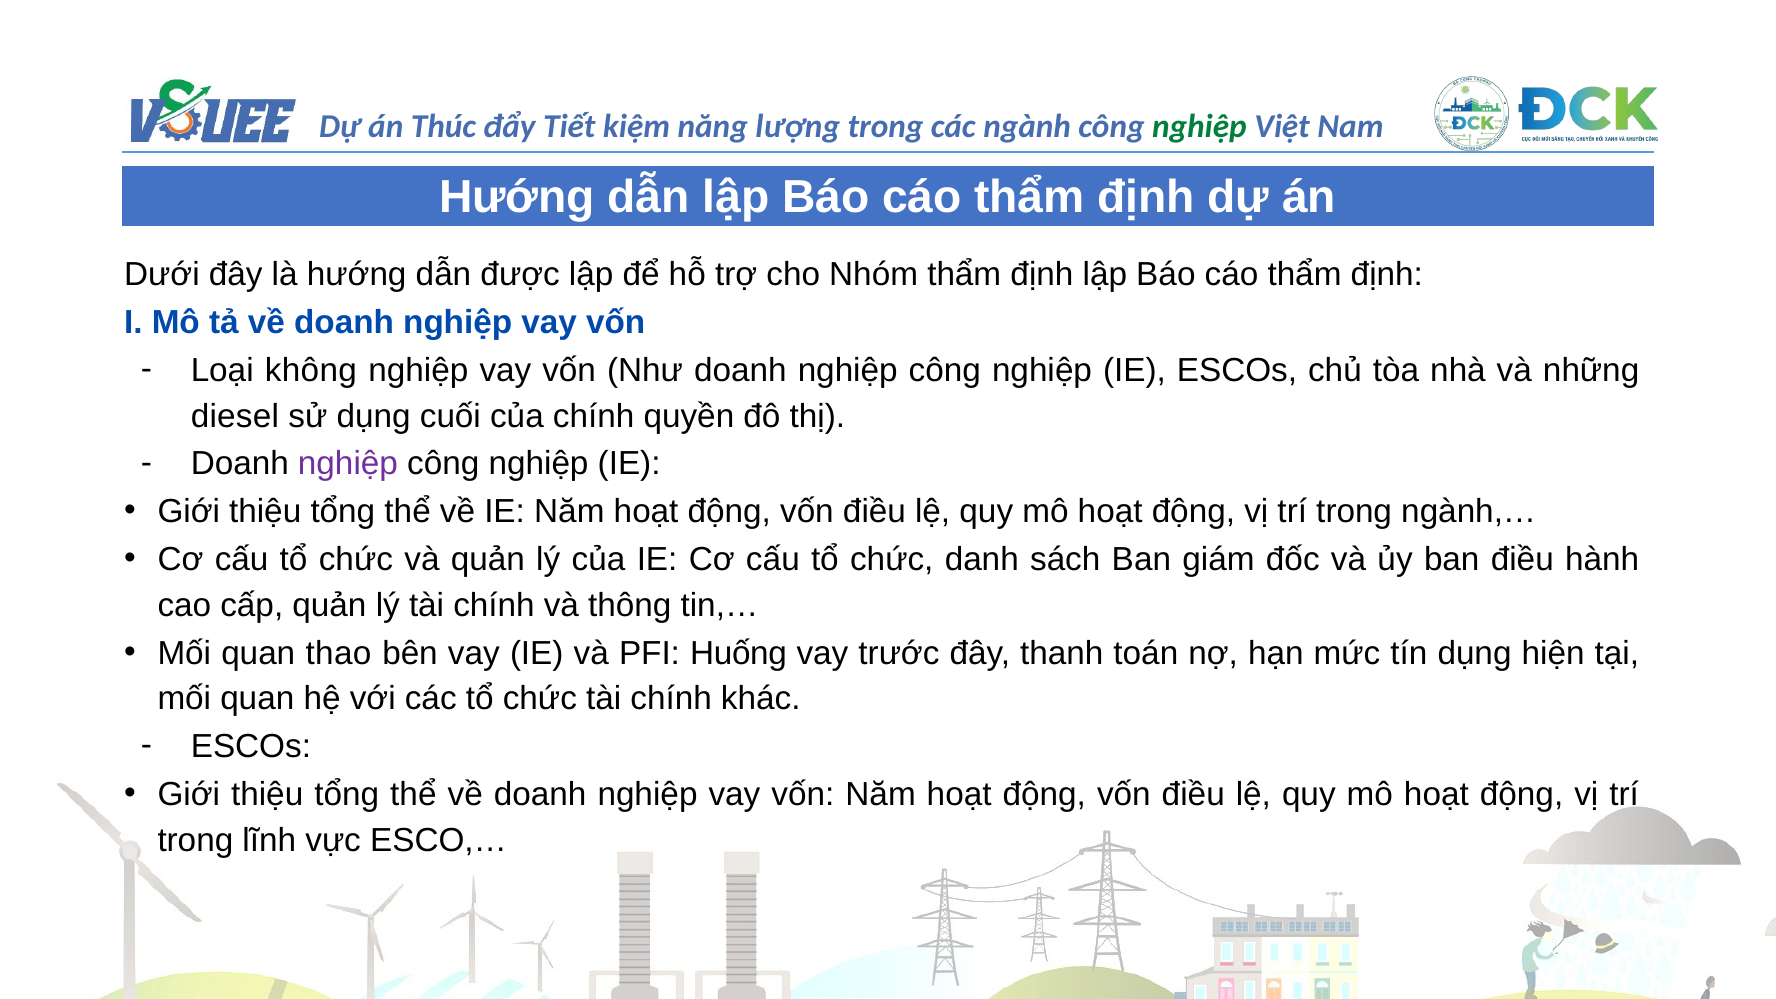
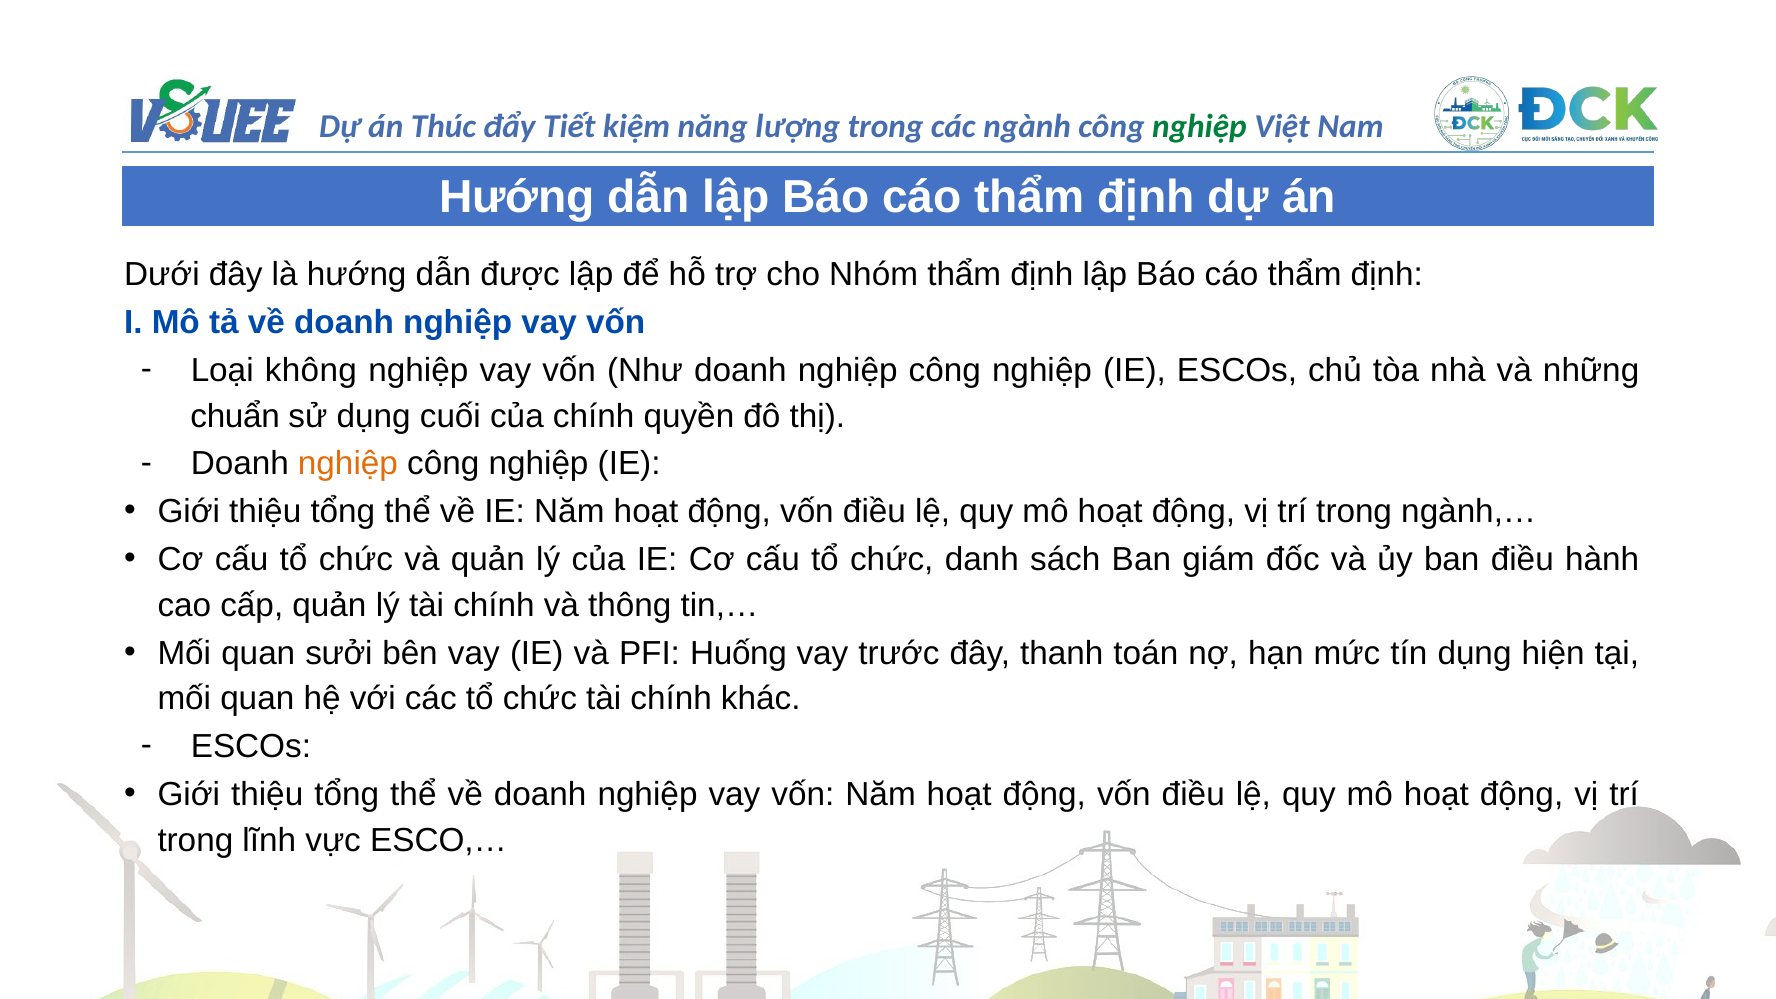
diesel: diesel -> chuẩn
nghiệp at (348, 464) colour: purple -> orange
thao: thao -> sưởi
